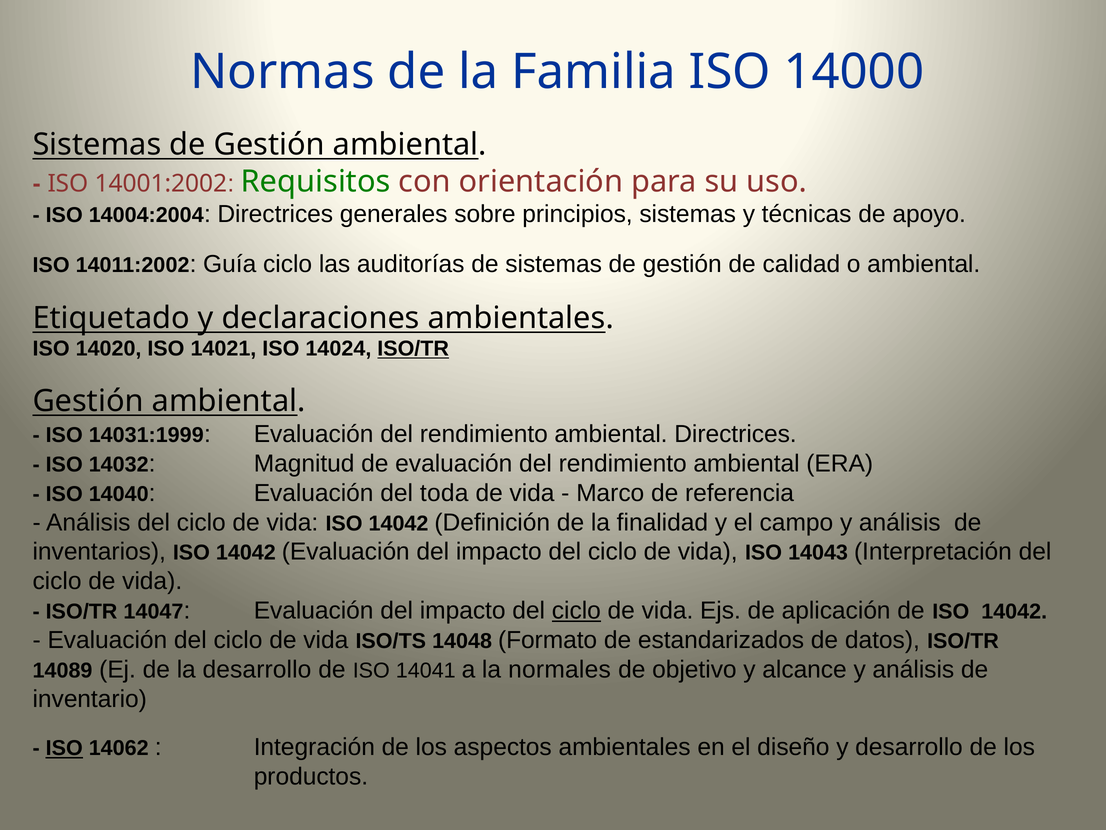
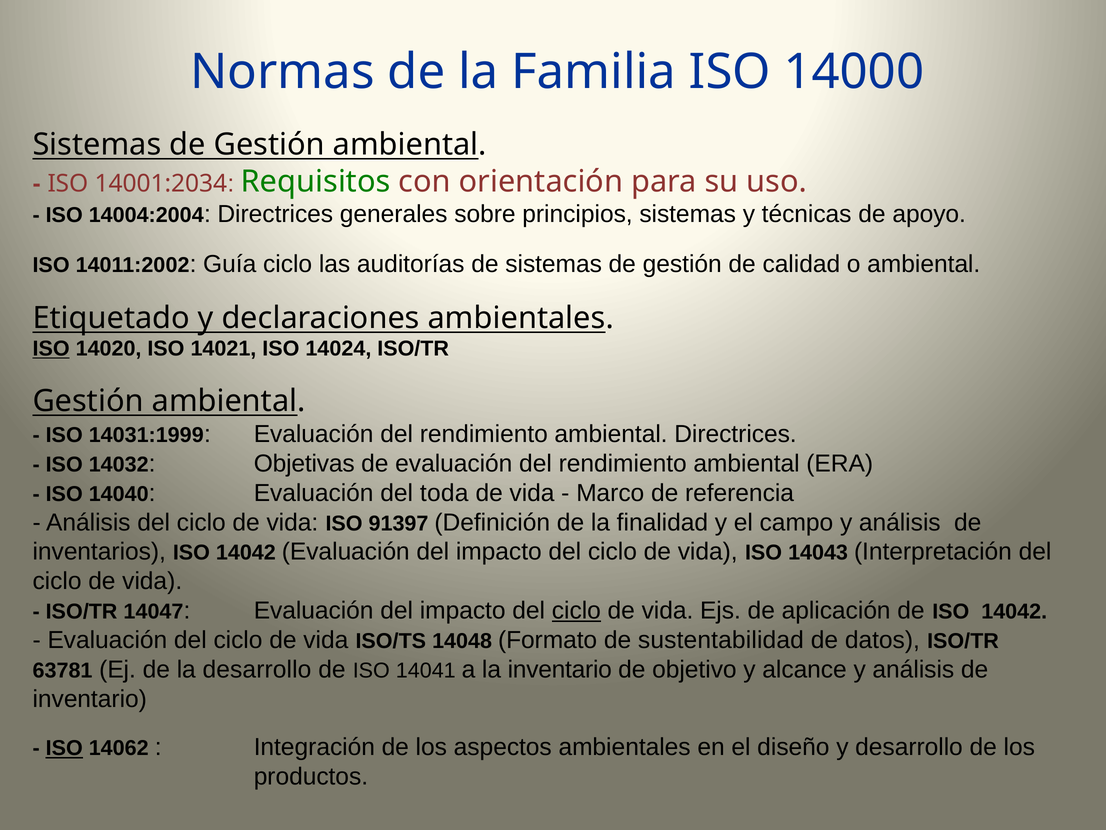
14001:2002: 14001:2002 -> 14001:2034
ISO at (51, 349) underline: none -> present
ISO/TR at (413, 349) underline: present -> none
Magnitud: Magnitud -> Objetivas
vida ISO 14042: 14042 -> 91397
estandarizados: estandarizados -> sustentabilidad
14089: 14089 -> 63781
la normales: normales -> inventario
